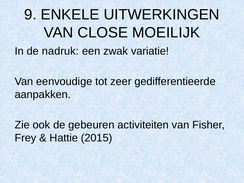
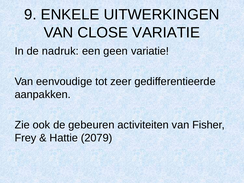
CLOSE MOEILIJK: MOEILIJK -> VARIATIE
zwak: zwak -> geen
2015: 2015 -> 2079
